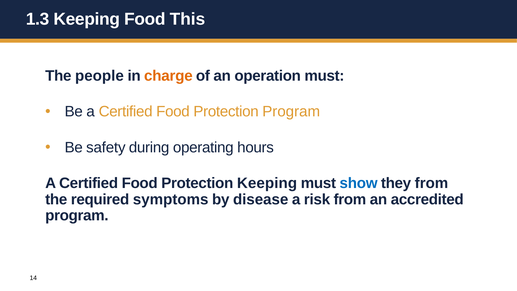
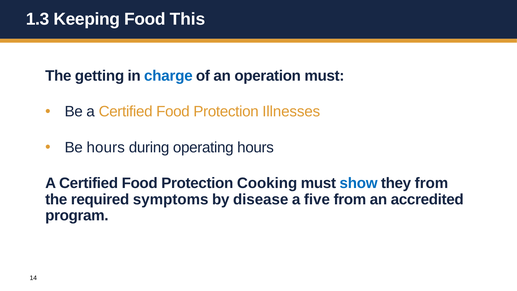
people: people -> getting
charge colour: orange -> blue
Protection Program: Program -> Illnesses
Be safety: safety -> hours
Protection Keeping: Keeping -> Cooking
risk: risk -> five
